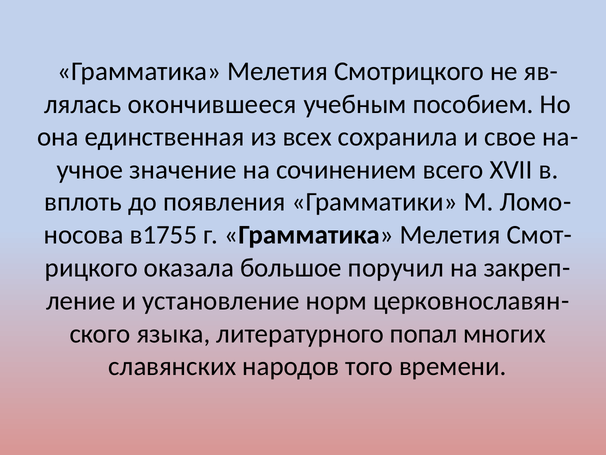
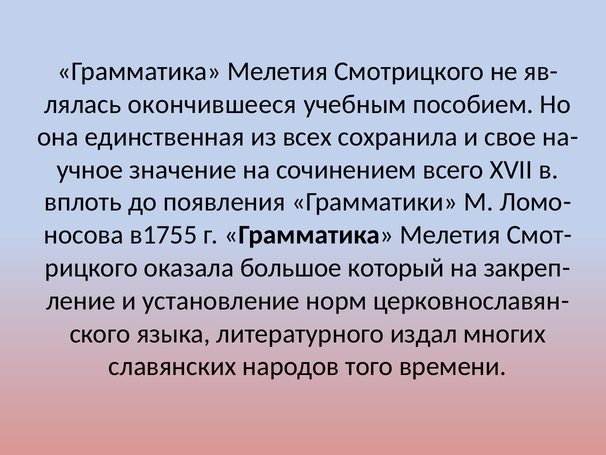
поручил: поручил -> который
попал: попал -> издал
